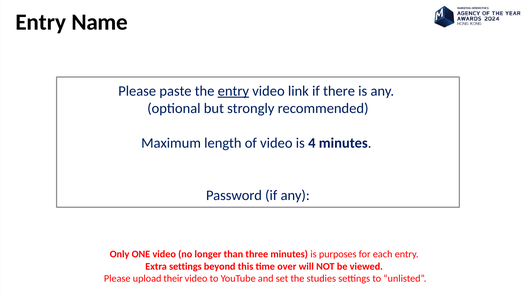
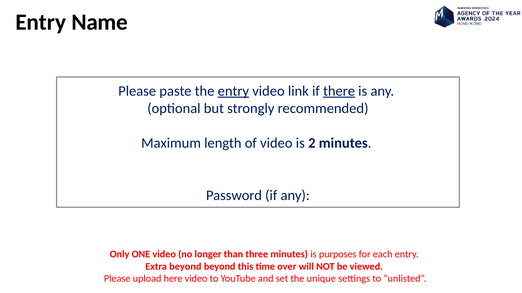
there underline: none -> present
4: 4 -> 2
Extra settings: settings -> beyond
their: their -> here
studies: studies -> unique
